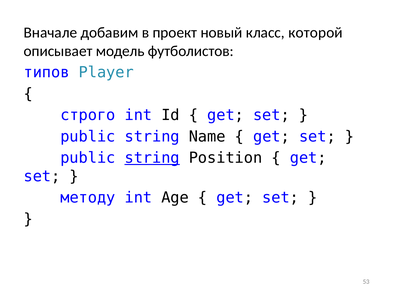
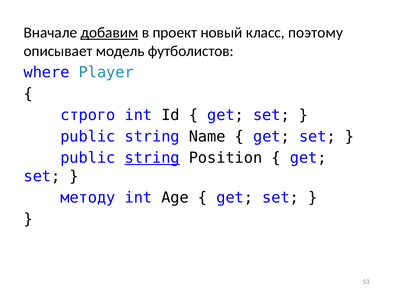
добавим underline: none -> present
которой: которой -> поэтому
типов: типов -> where
